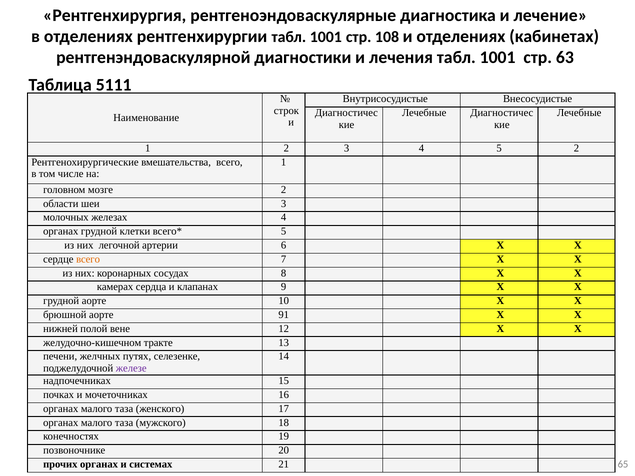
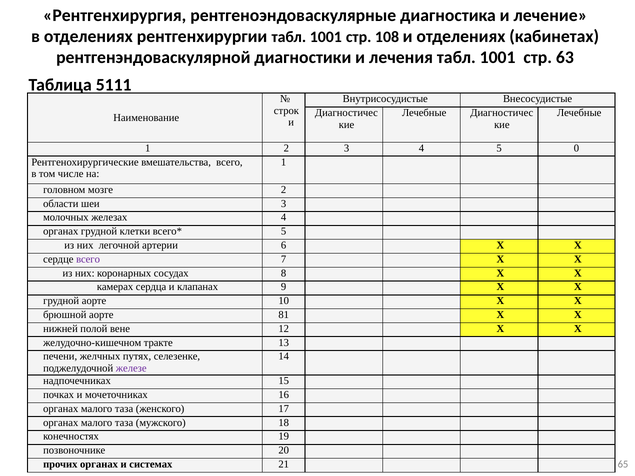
5 2: 2 -> 0
всего at (88, 259) colour: orange -> purple
91: 91 -> 81
